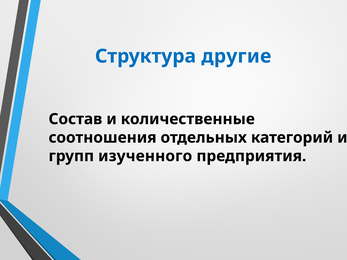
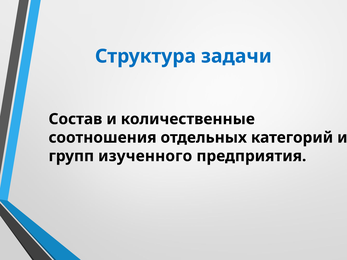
другие: другие -> задачи
